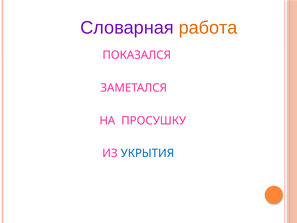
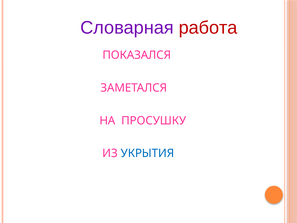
работа colour: orange -> red
